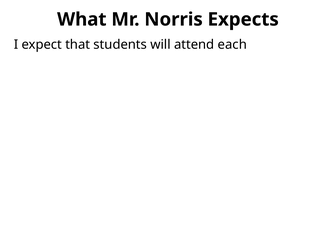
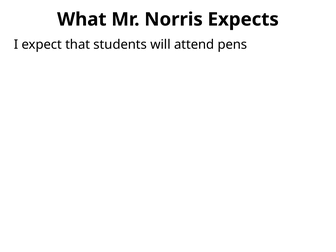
each: each -> pens
